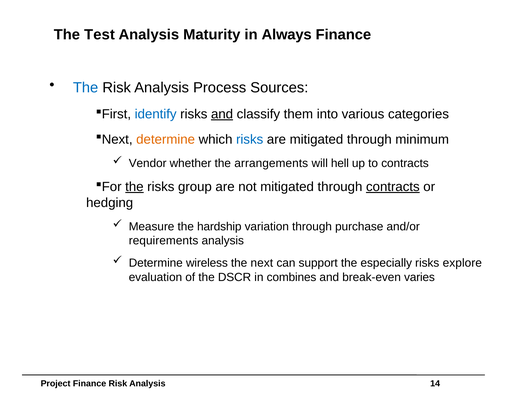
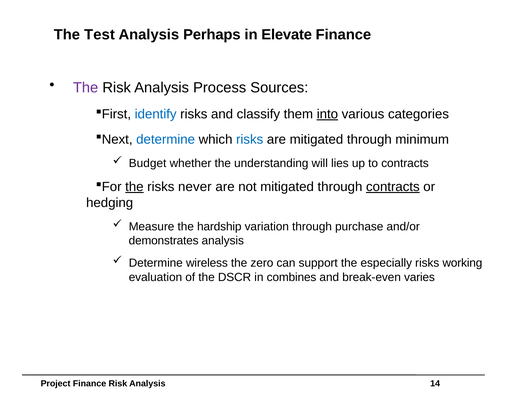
Maturity: Maturity -> Perhaps
Always: Always -> Elevate
The at (86, 87) colour: blue -> purple
and at (222, 114) underline: present -> none
into underline: none -> present
determine at (166, 139) colour: orange -> blue
Vendor: Vendor -> Budget
arrangements: arrangements -> understanding
hell: hell -> lies
group: group -> never
requirements: requirements -> demonstrates
next: next -> zero
explore: explore -> working
